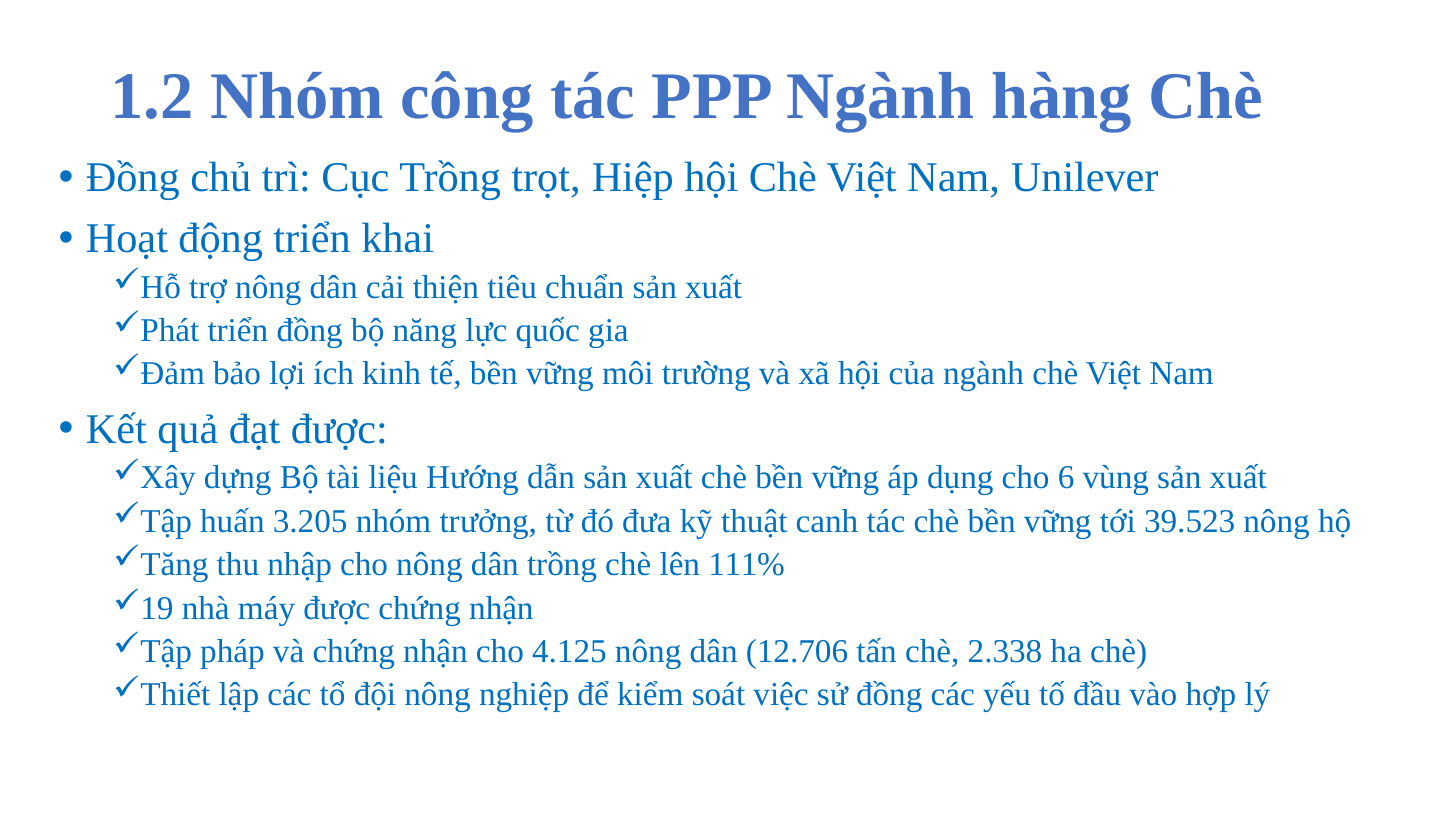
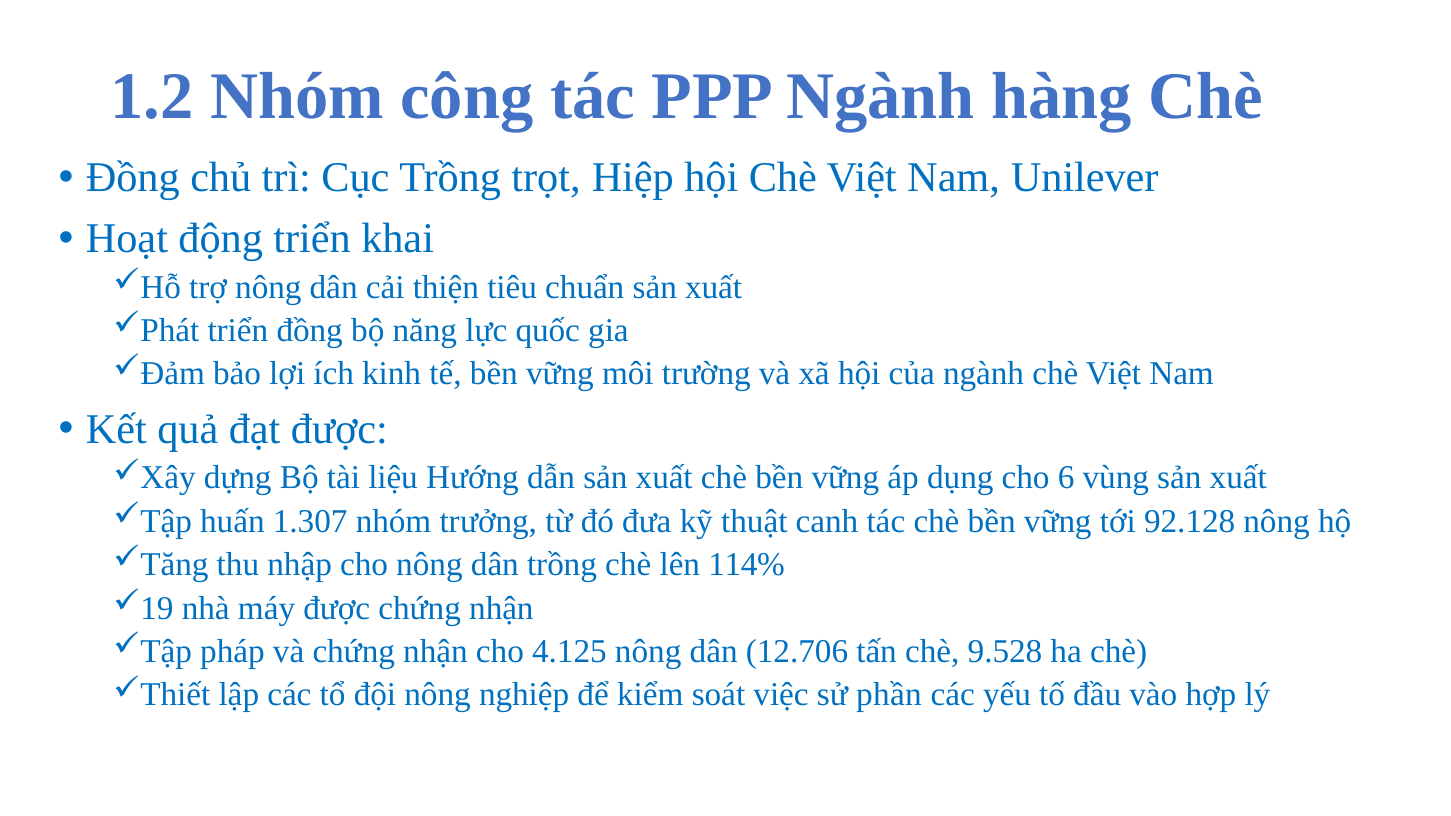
3.205: 3.205 -> 1.307
39.523: 39.523 -> 92.128
111%: 111% -> 114%
2.338: 2.338 -> 9.528
sử đồng: đồng -> phần
